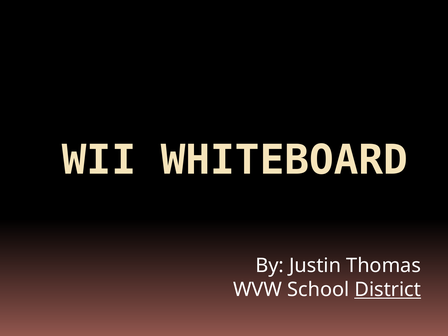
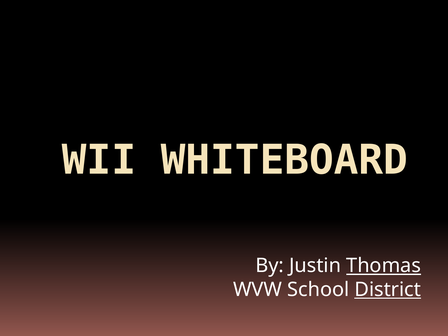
Thomas underline: none -> present
